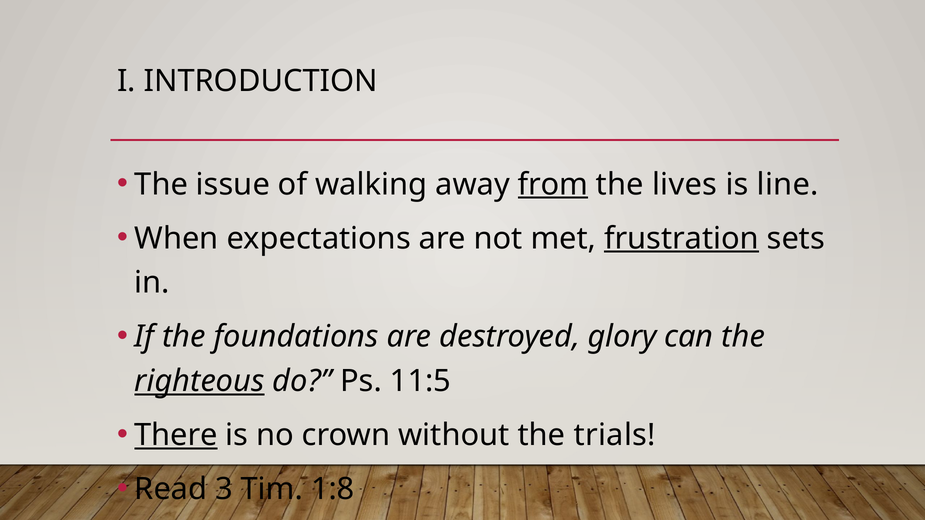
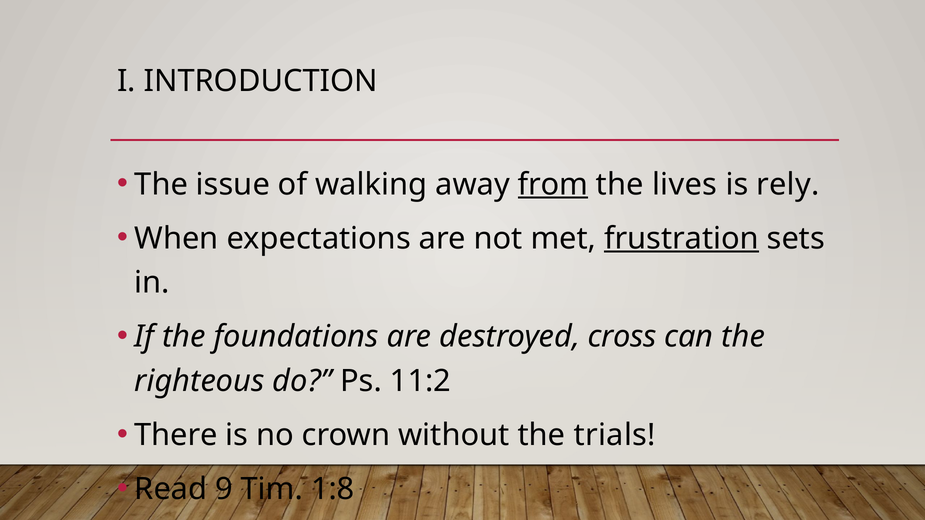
line: line -> rely
glory: glory -> cross
righteous underline: present -> none
11:5: 11:5 -> 11:2
There underline: present -> none
3: 3 -> 9
